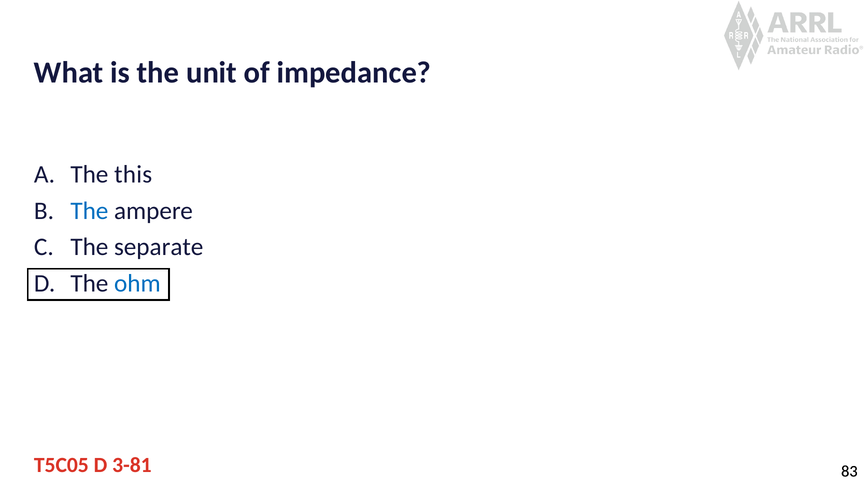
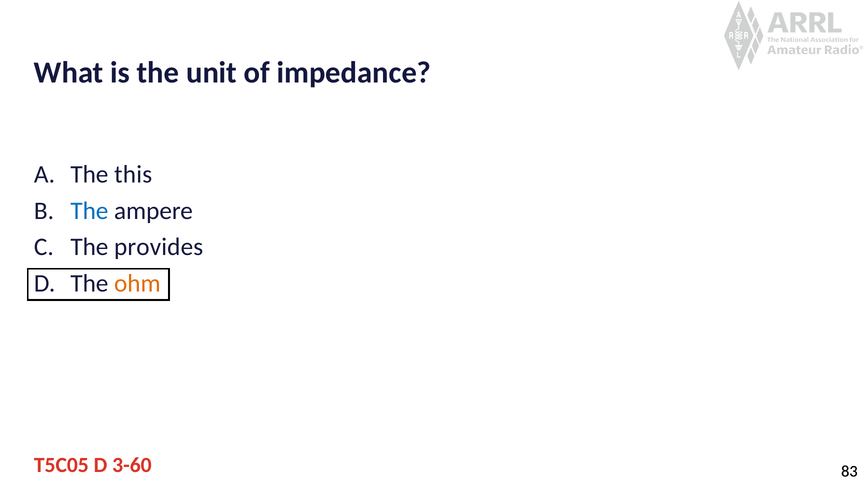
separate: separate -> provides
ohm colour: blue -> orange
3-81: 3-81 -> 3-60
